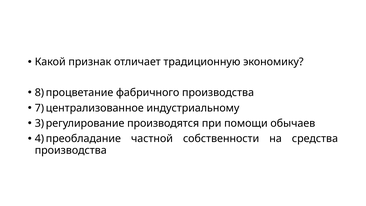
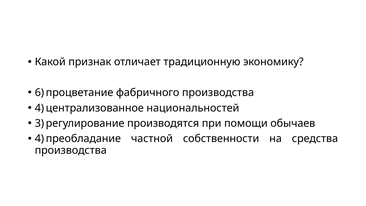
8: 8 -> 6
7 at (39, 108): 7 -> 4
индустриальному: индустриальному -> национальностей
